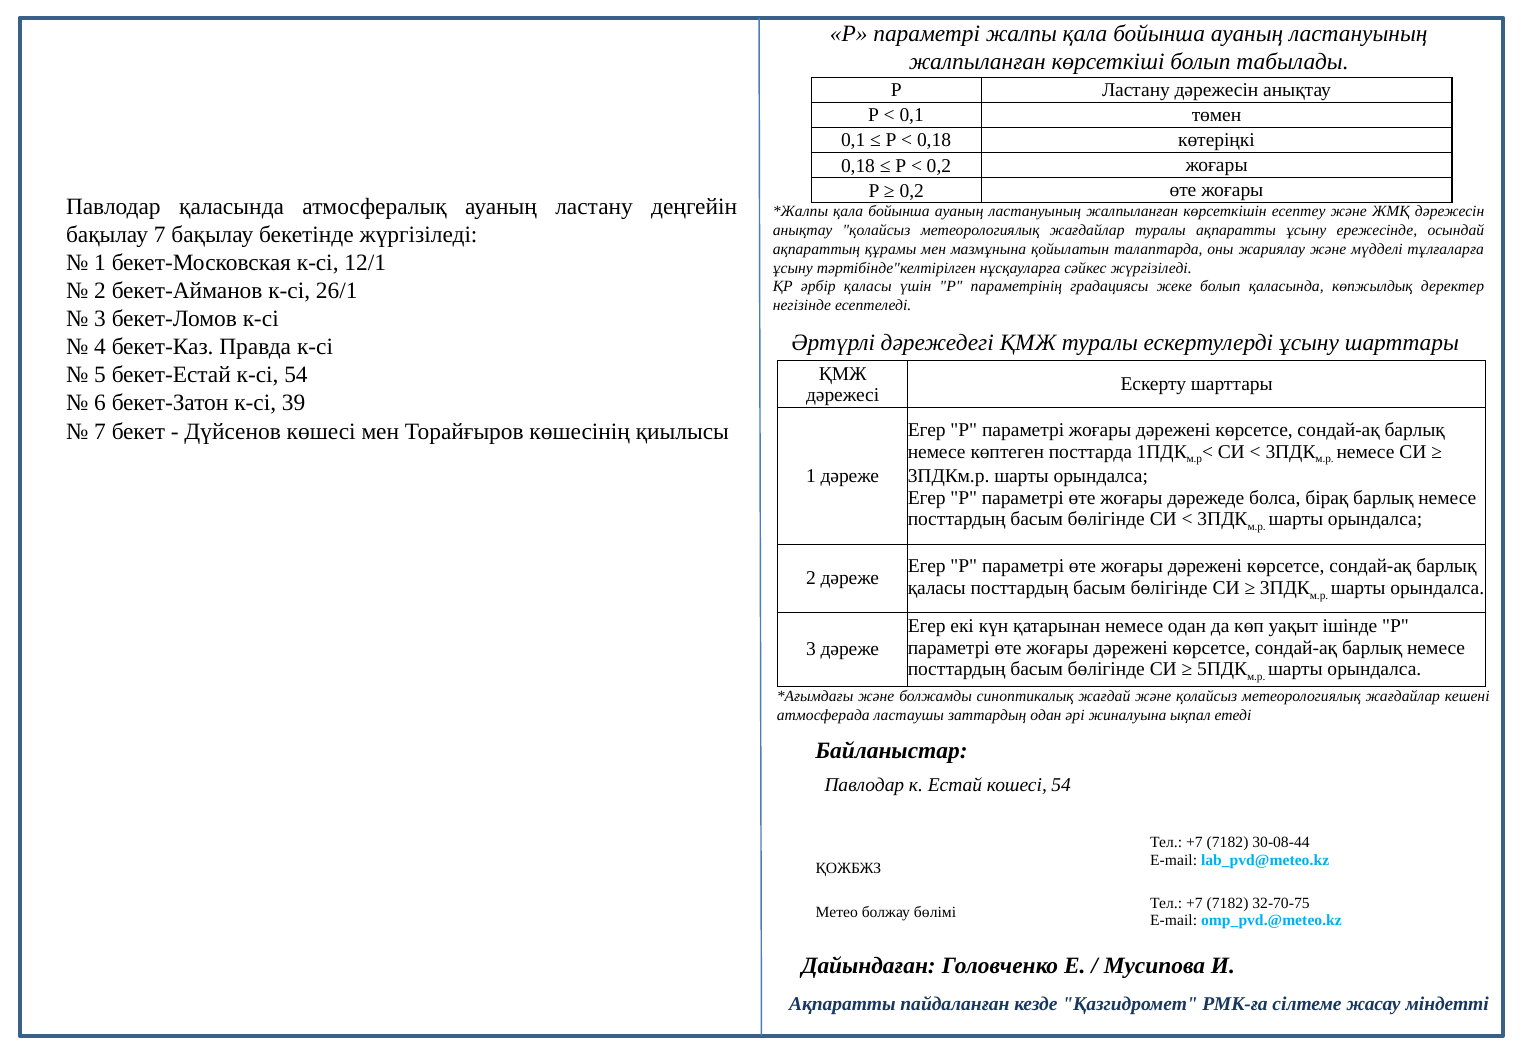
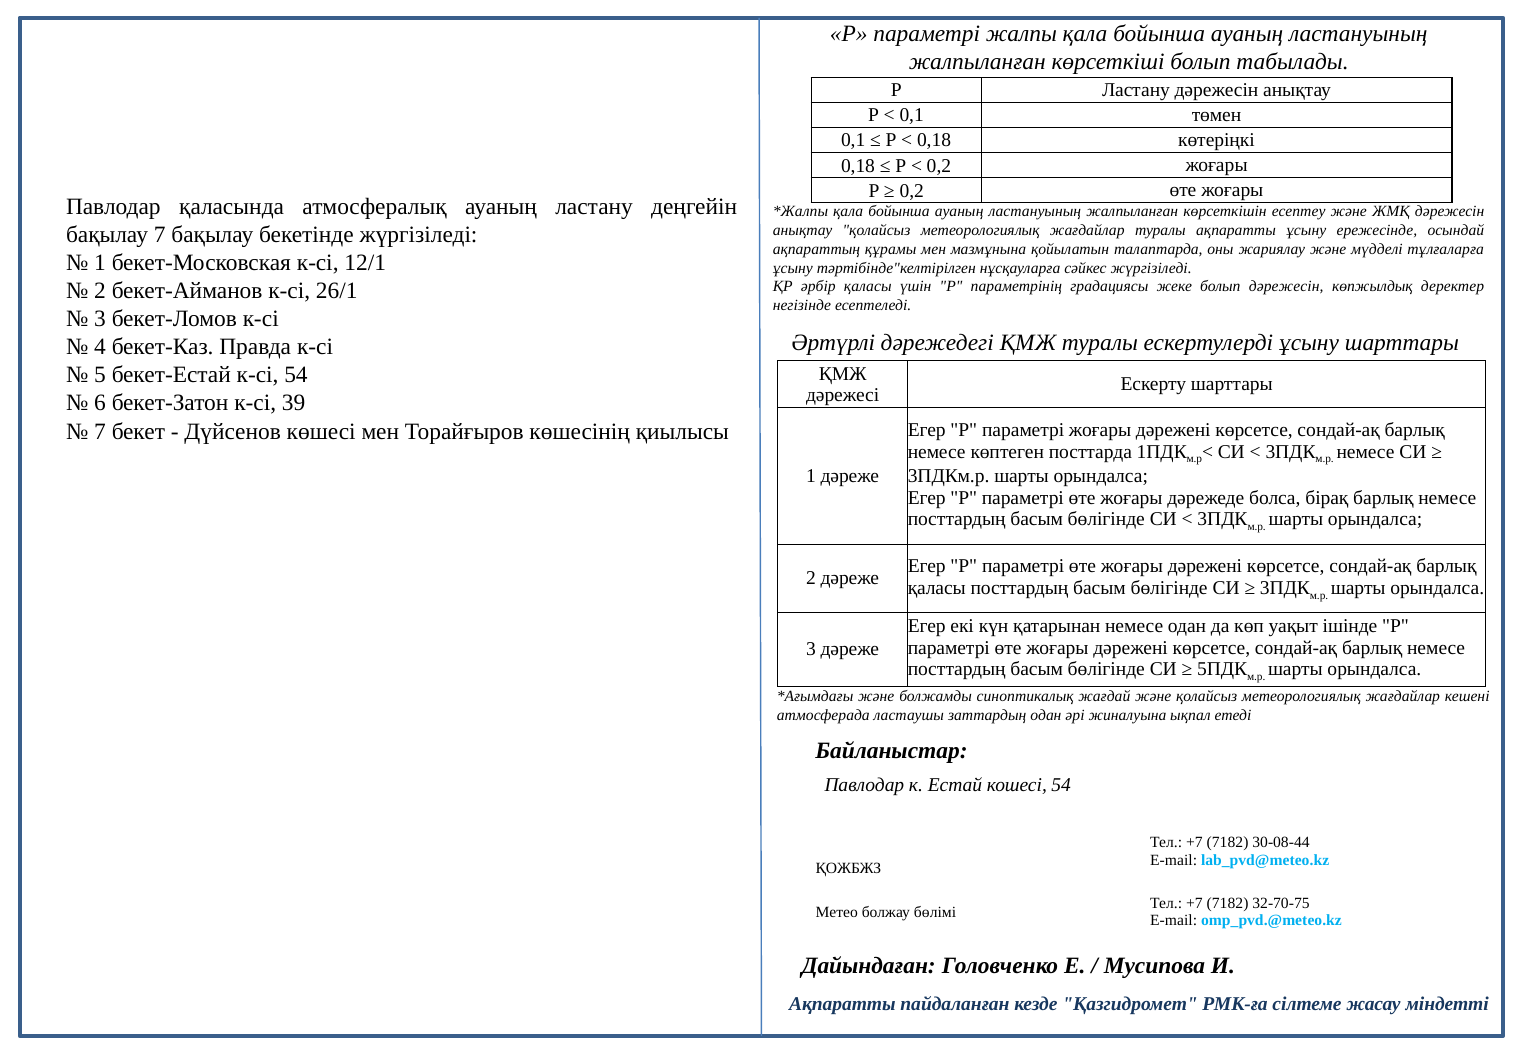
болып қаласында: қаласында -> дәрежесін
